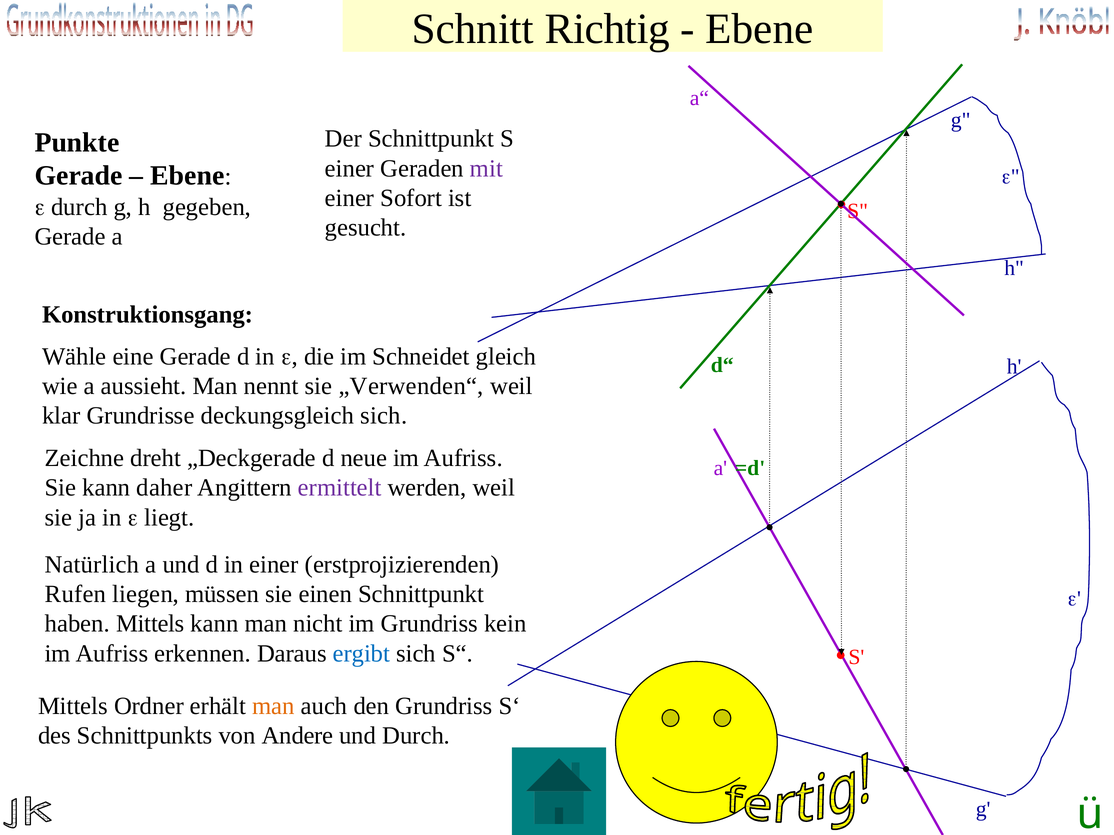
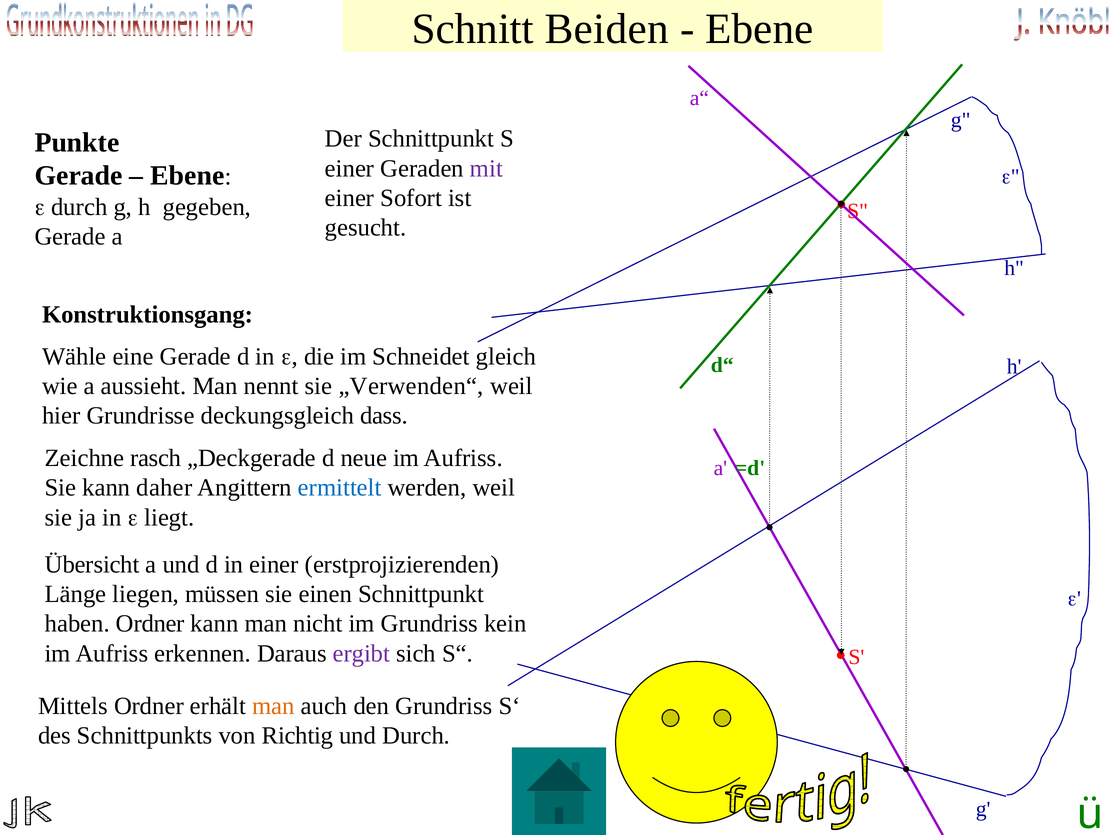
Richtig: Richtig -> Beiden
klar: klar -> hier
deckungsgleich sich: sich -> dass
dreht: dreht -> rasch
ermittelt colour: purple -> blue
Natürlich: Natürlich -> Übersicht
Rufen: Rufen -> Länge
haben Mittels: Mittels -> Ordner
ergibt colour: blue -> purple
Andere: Andere -> Richtig
